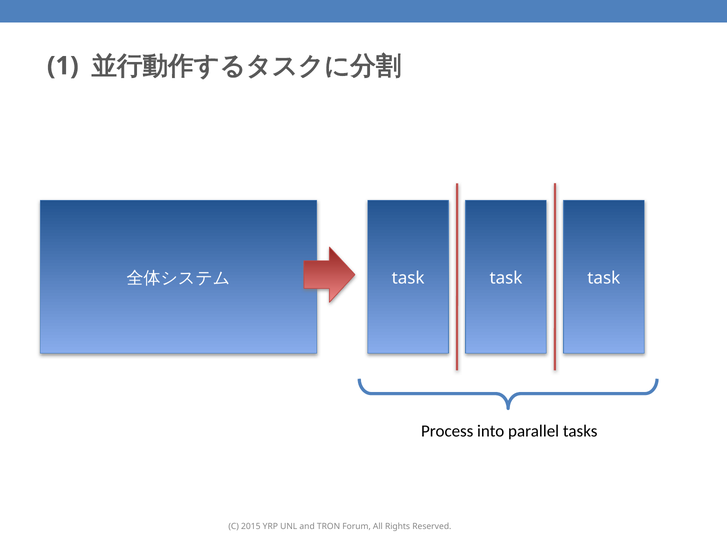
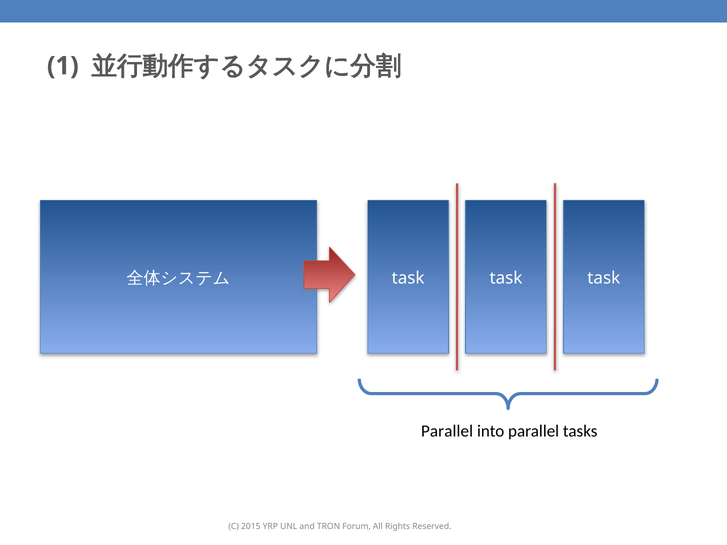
Process at (447, 431): Process -> Parallel
